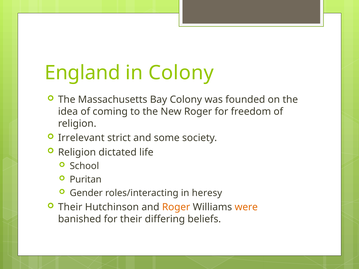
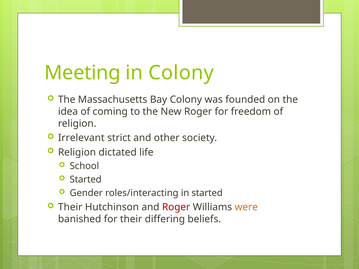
England: England -> Meeting
some: some -> other
Puritan at (86, 180): Puritan -> Started
in heresy: heresy -> started
Roger at (176, 207) colour: orange -> red
